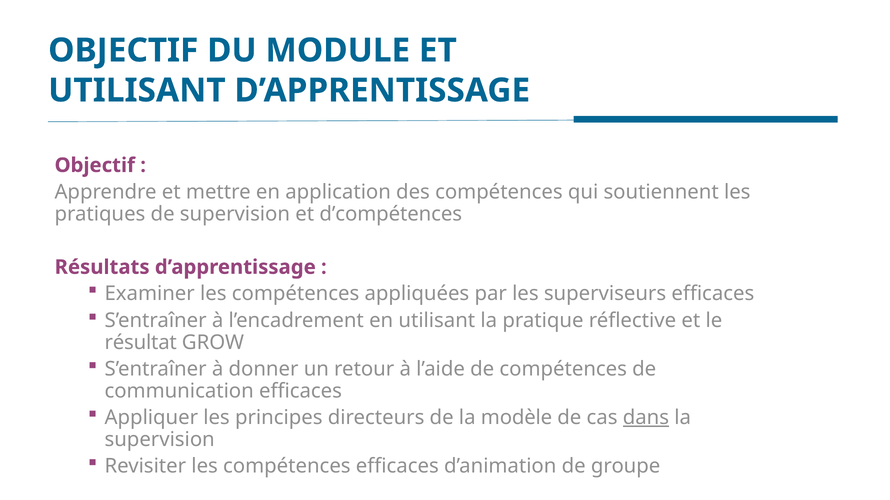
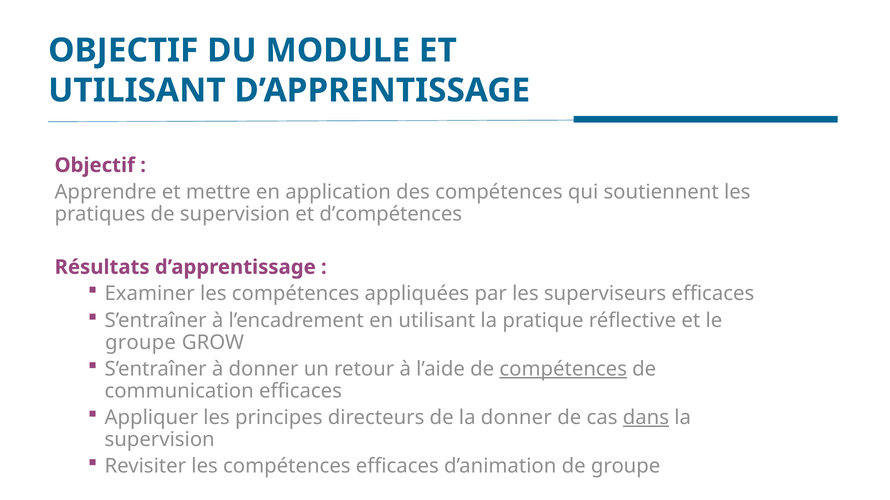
résultat at (141, 343): résultat -> groupe
compétences at (563, 369) underline: none -> present
la modèle: modèle -> donner
